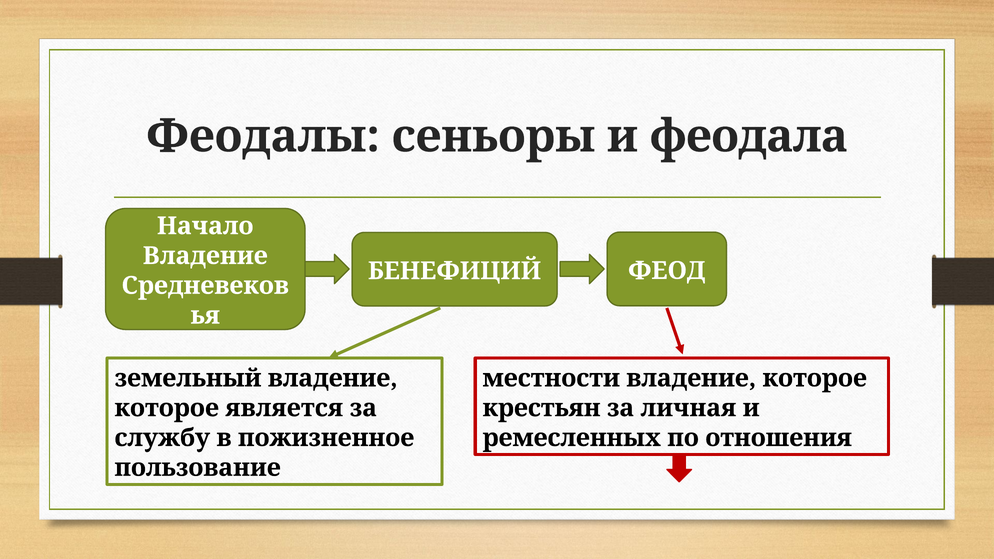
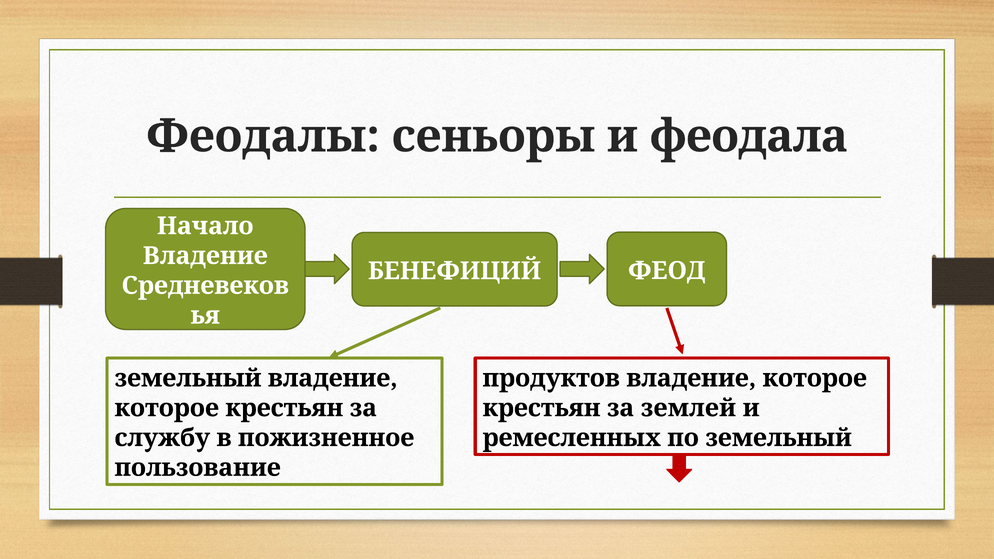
местности: местности -> продуктов
является at (284, 408): является -> крестьян
личная: личная -> землей
по отношения: отношения -> земельный
